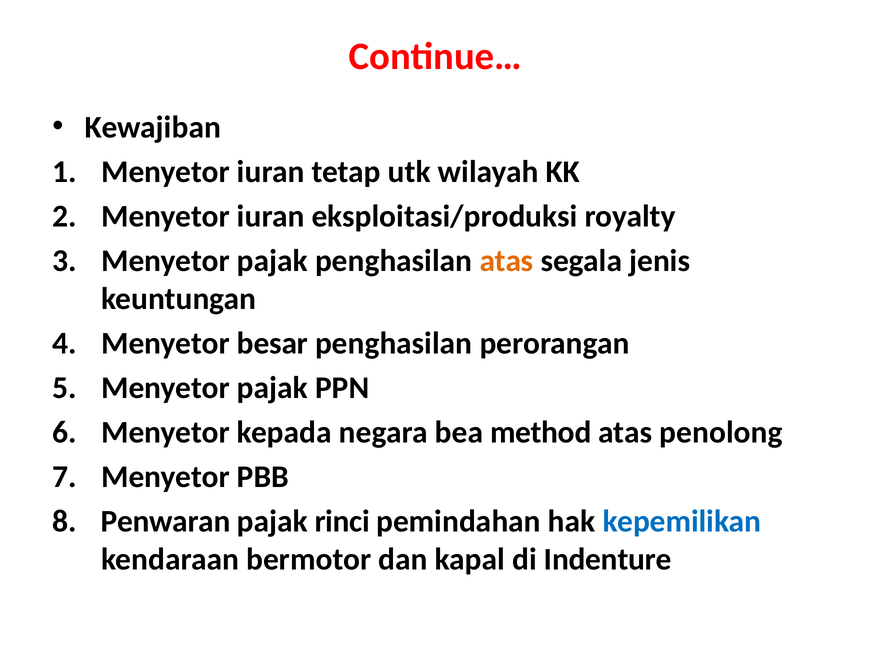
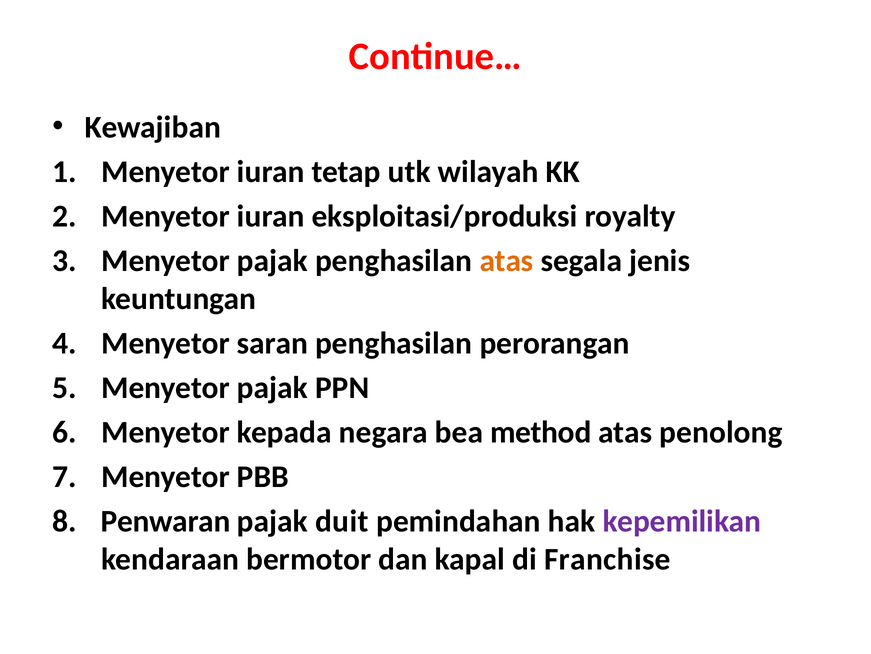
besar: besar -> saran
rinci: rinci -> duit
kepemilikan colour: blue -> purple
Indenture: Indenture -> Franchise
